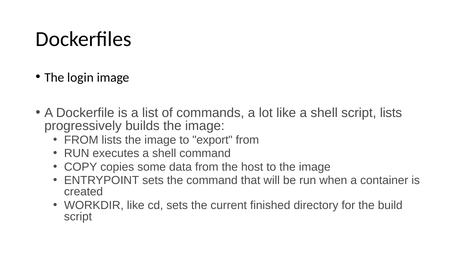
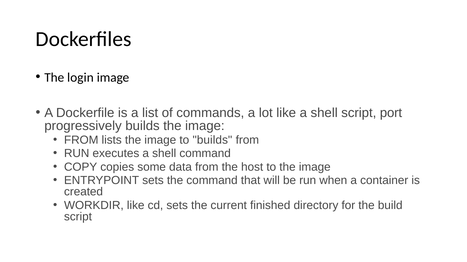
script lists: lists -> port
to export: export -> builds
